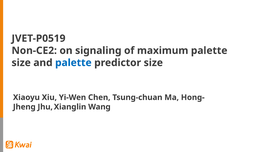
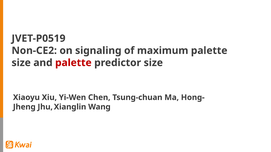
palette at (73, 63) colour: blue -> red
